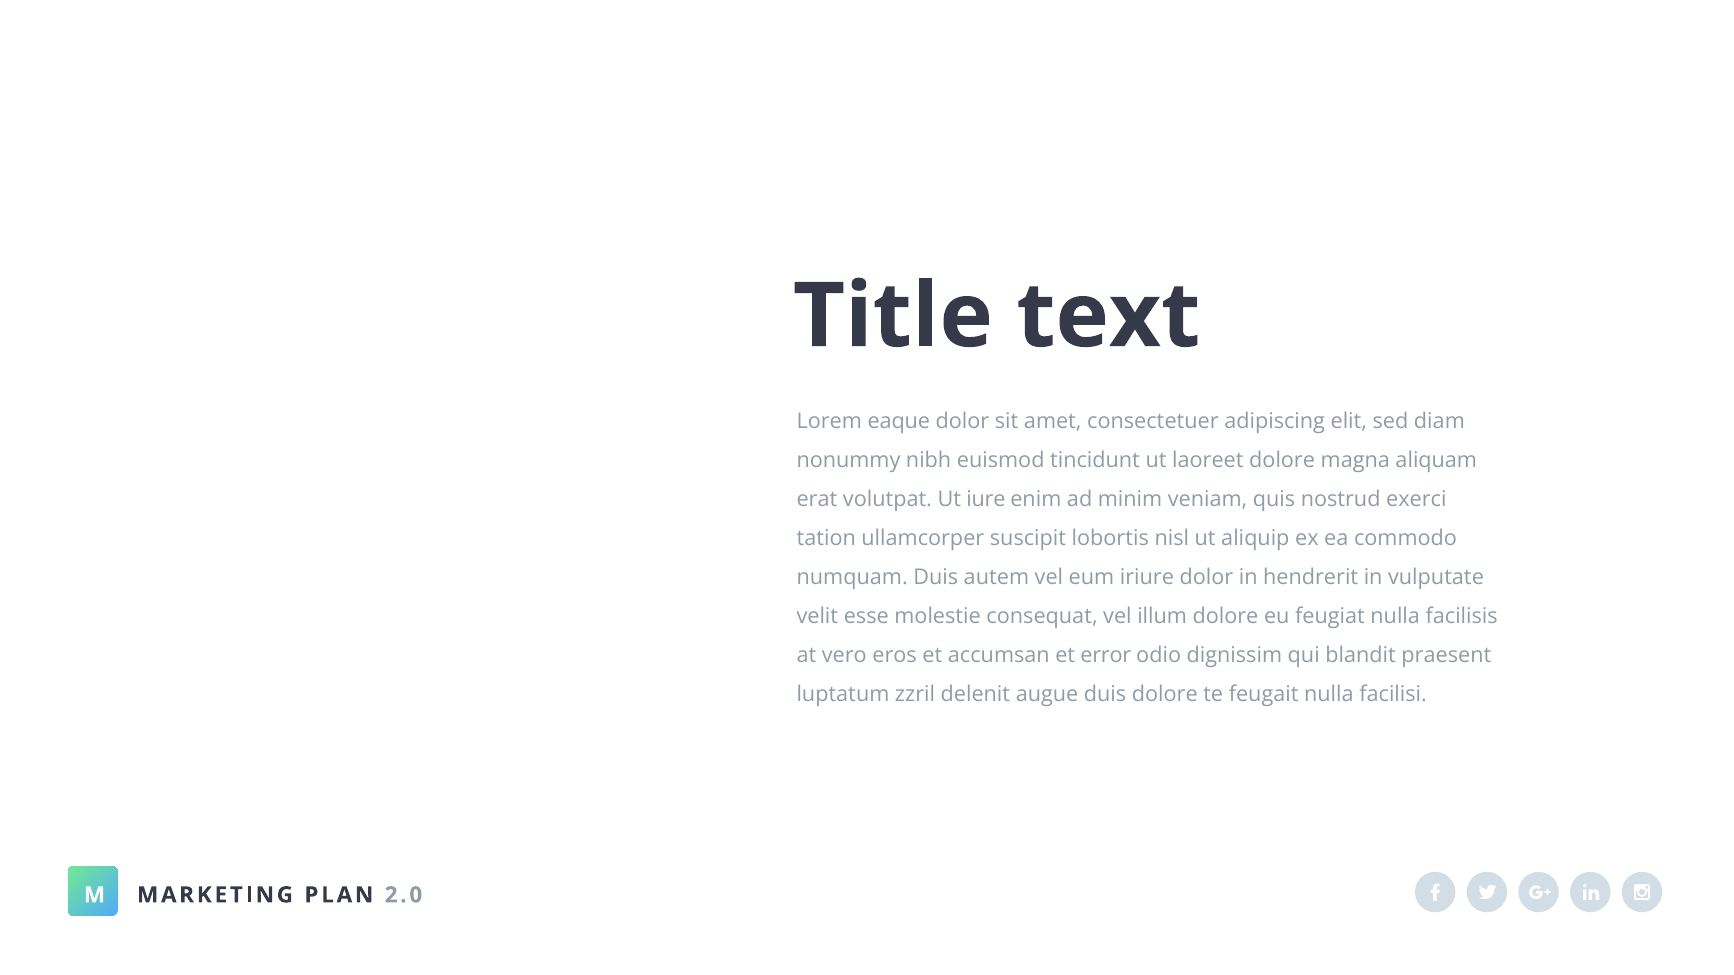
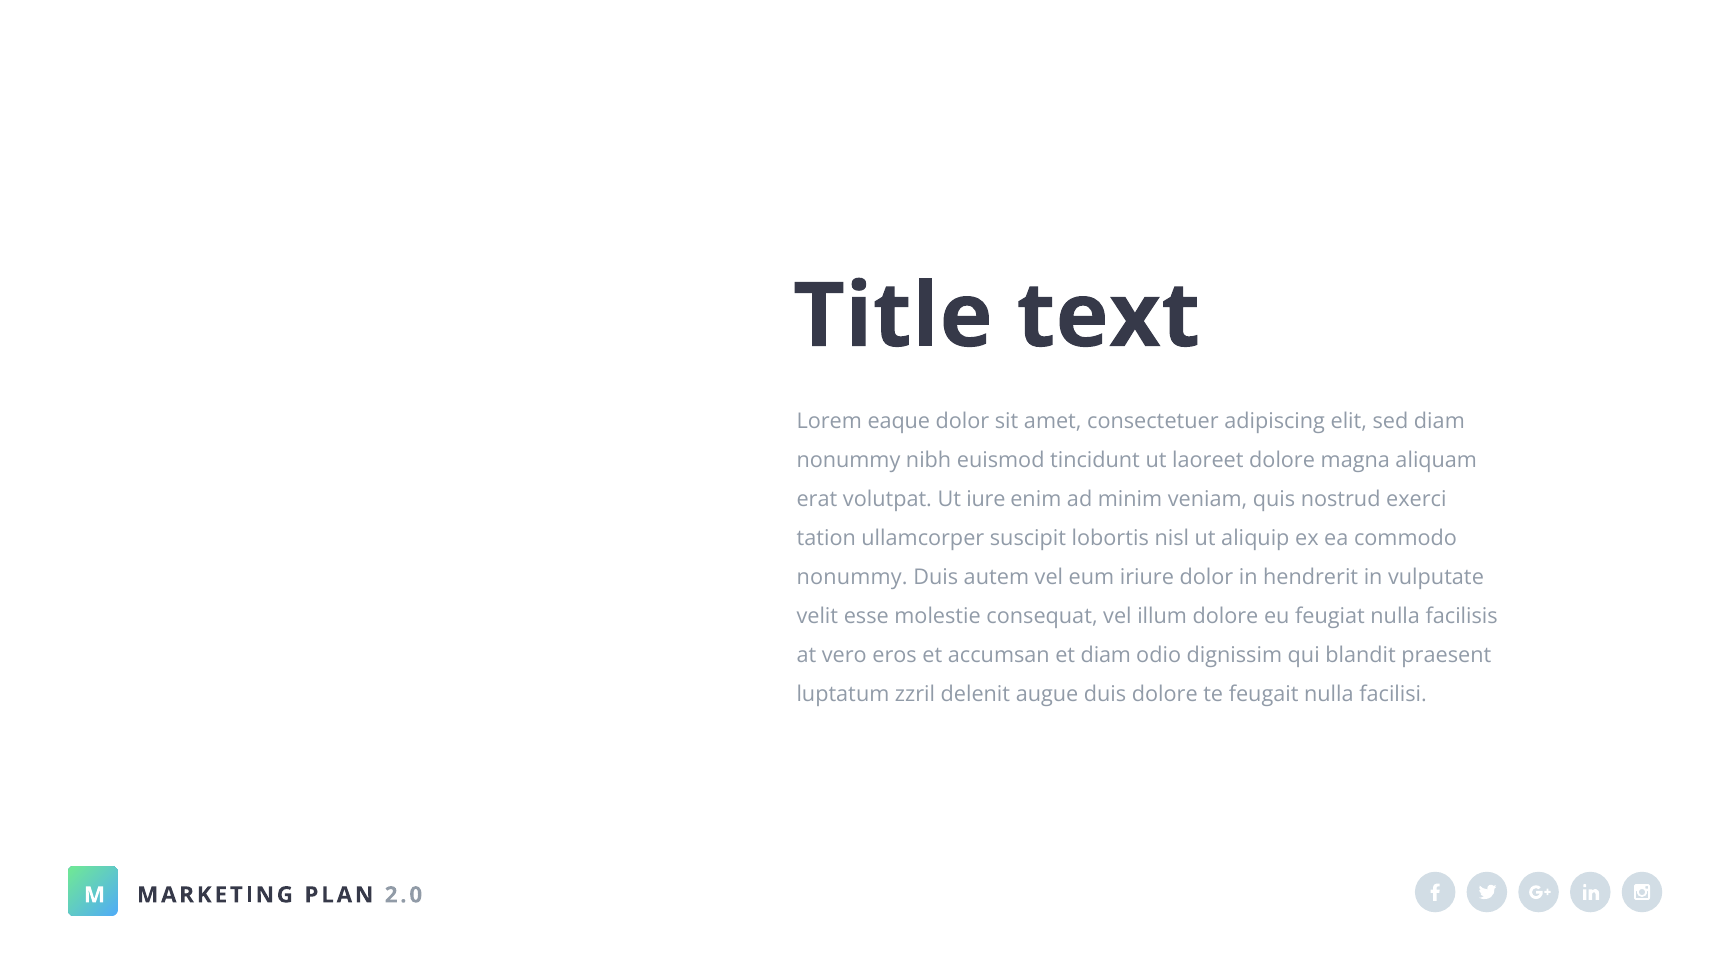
numquam at (852, 577): numquam -> nonummy
et error: error -> diam
